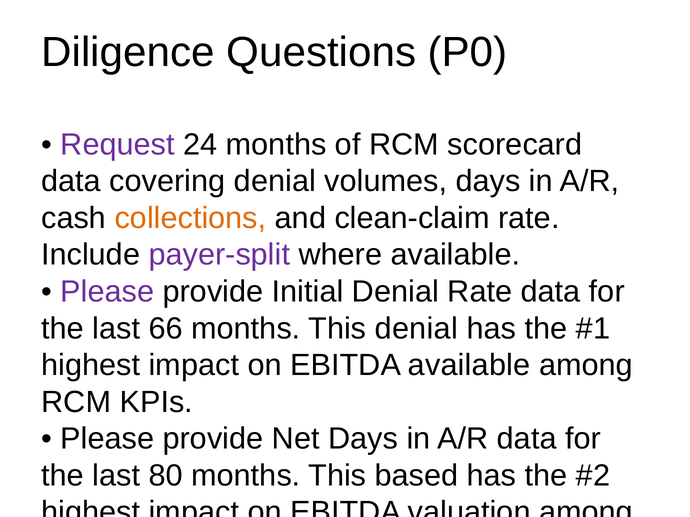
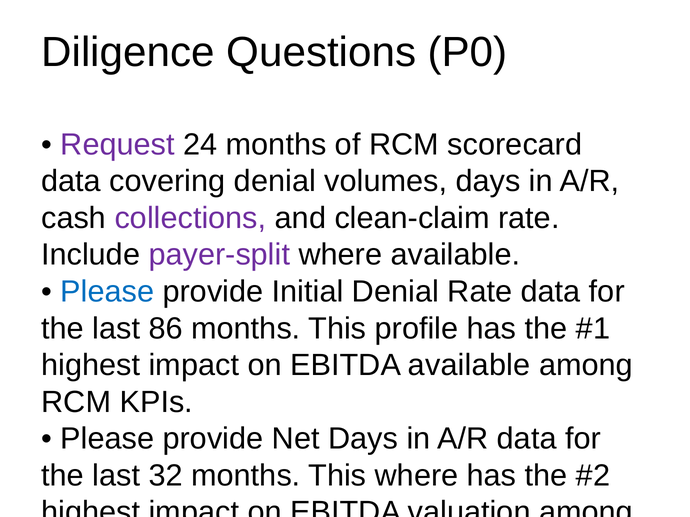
collections colour: orange -> purple
Please at (107, 292) colour: purple -> blue
66: 66 -> 86
This denial: denial -> profile
80: 80 -> 32
This based: based -> where
